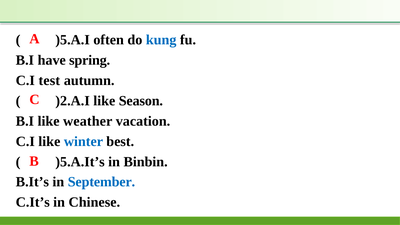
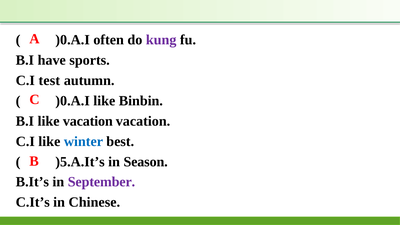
)5.A.I at (73, 40): )5.A.I -> )0.A.I
kung colour: blue -> purple
spring: spring -> sports
)2.A.I at (73, 101): )2.A.I -> )0.A.I
Season: Season -> Binbin
like weather: weather -> vacation
Binbin: Binbin -> Season
September colour: blue -> purple
